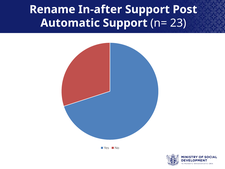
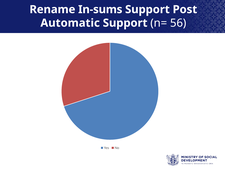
In-after: In-after -> In-sums
23: 23 -> 56
